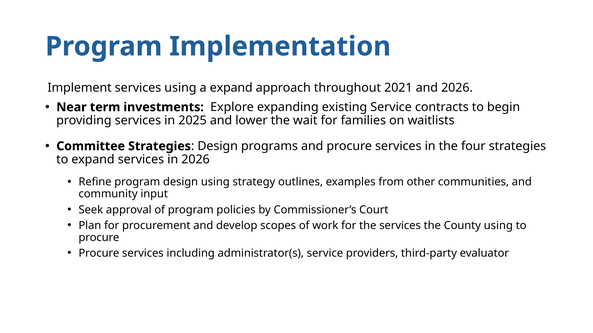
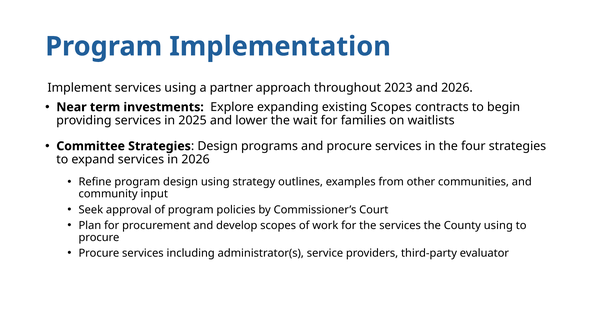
a expand: expand -> partner
2021: 2021 -> 2023
existing Service: Service -> Scopes
